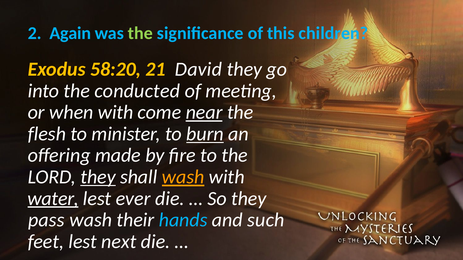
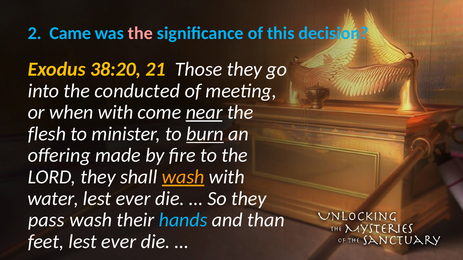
Again: Again -> Came
the at (140, 33) colour: light green -> pink
children: children -> decision
58:20: 58:20 -> 38:20
David: David -> Those
they at (98, 177) underline: present -> none
water underline: present -> none
such: such -> than
feet lest next: next -> ever
